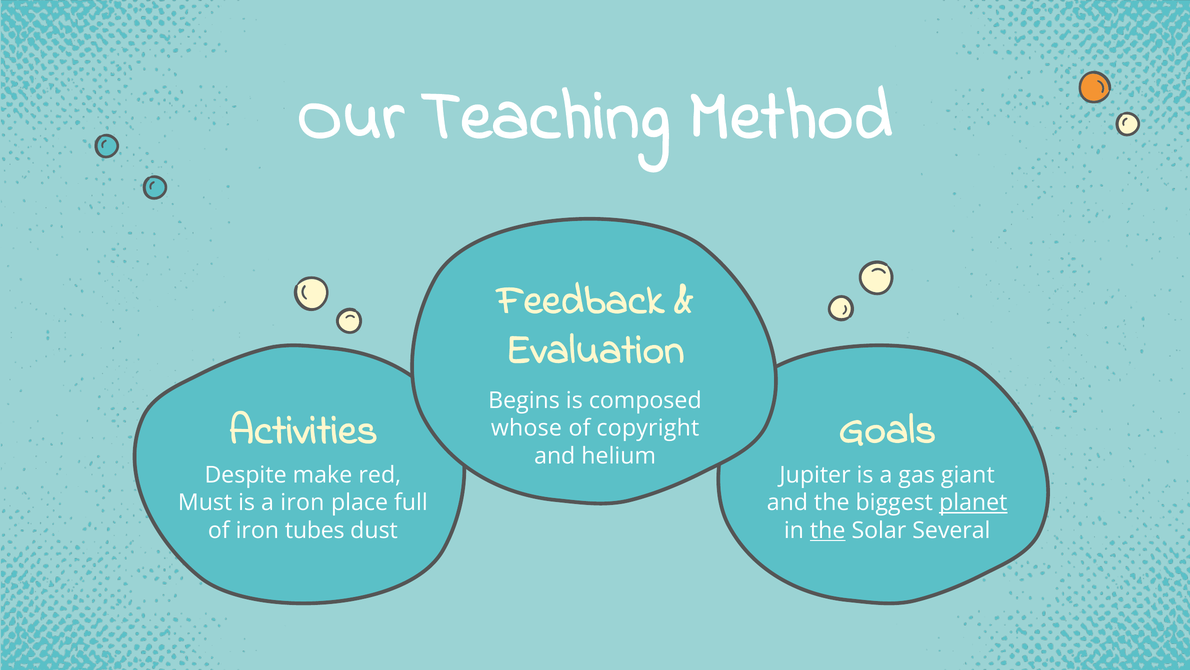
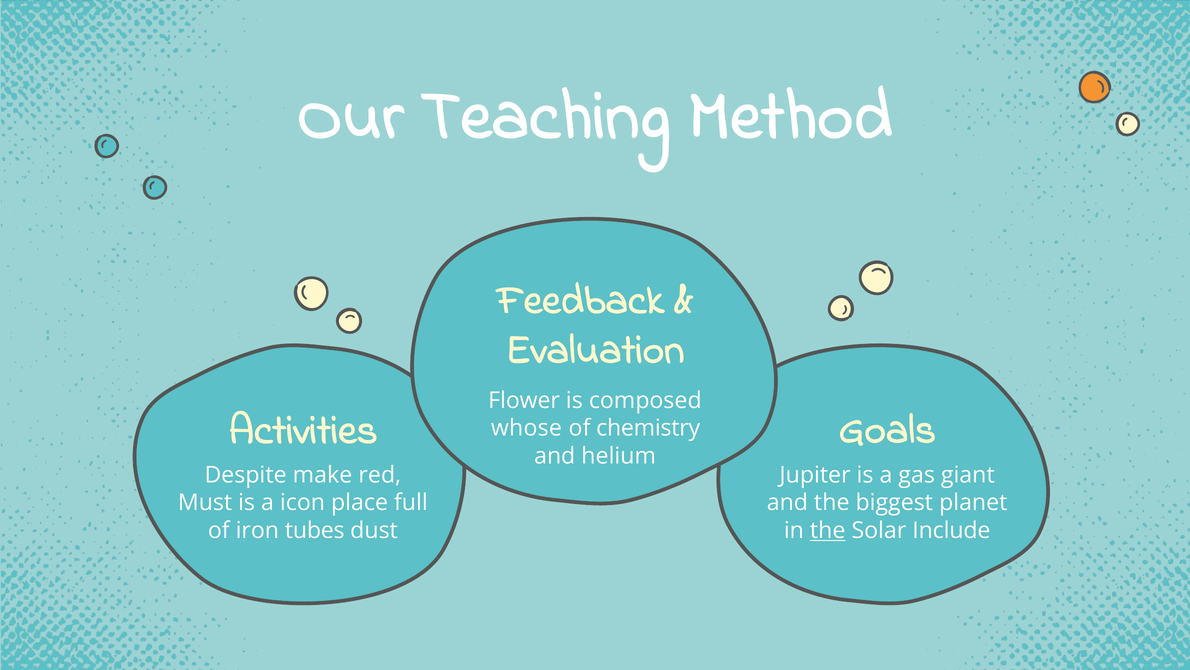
Begins: Begins -> Flower
copyright: copyright -> chemistry
a iron: iron -> icon
planet underline: present -> none
Several: Several -> Include
